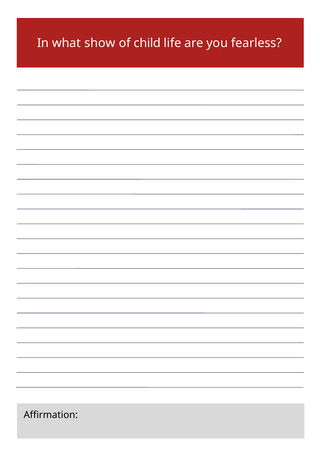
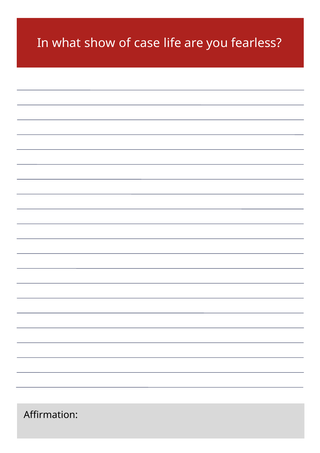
child: child -> case
